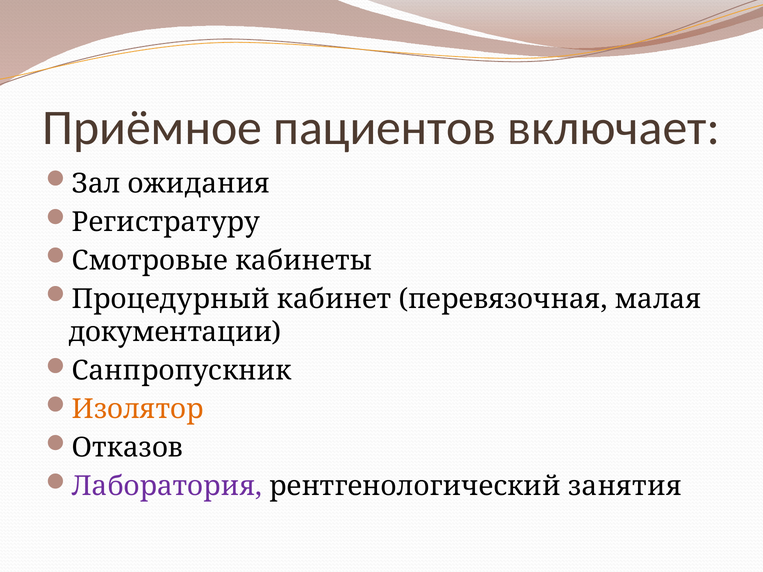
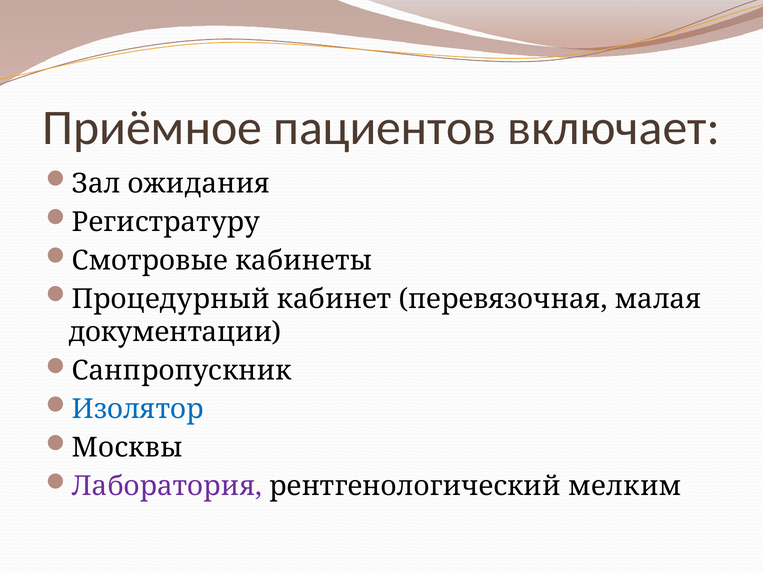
Изолятор colour: orange -> blue
Отказов: Отказов -> Москвы
занятия: занятия -> мелким
